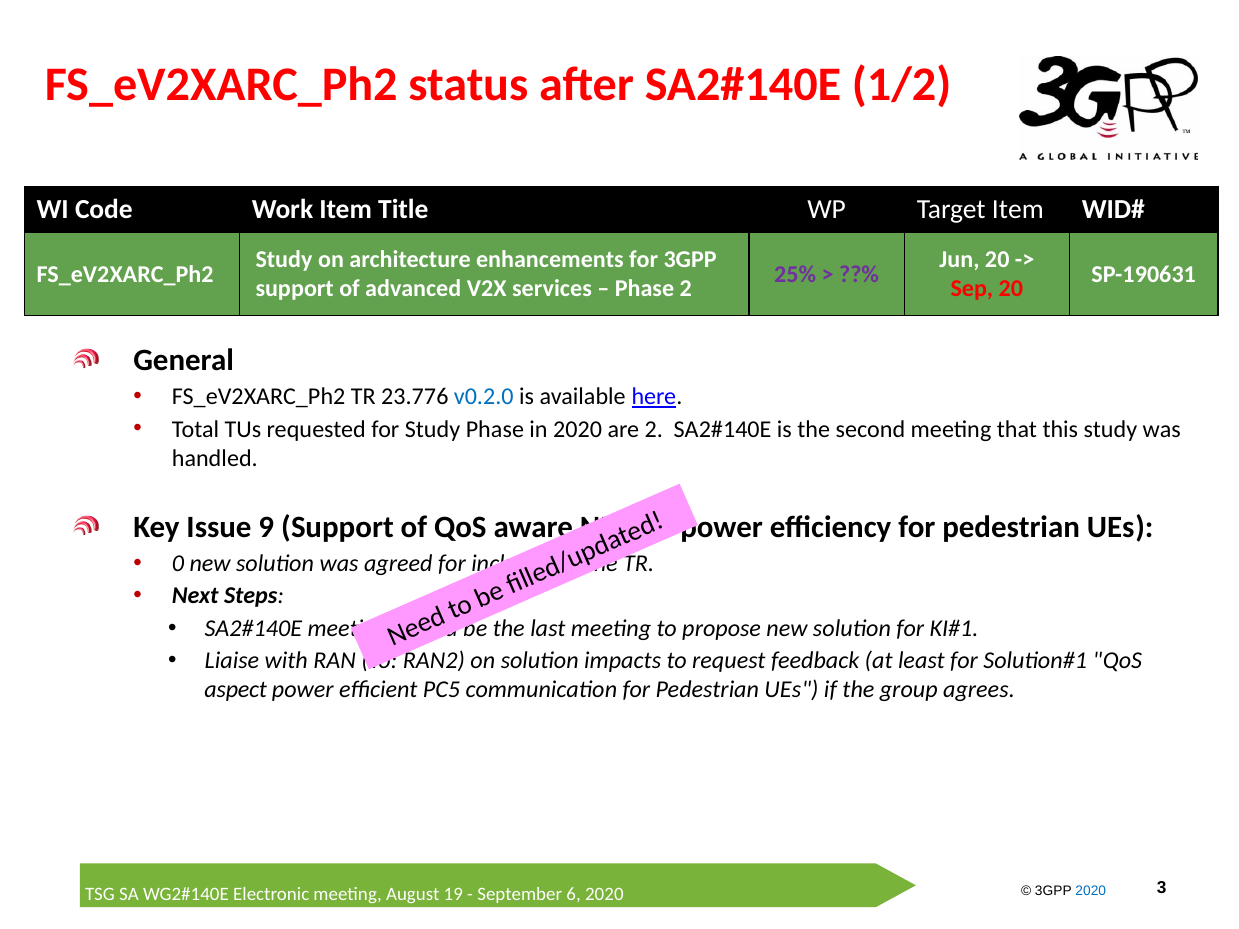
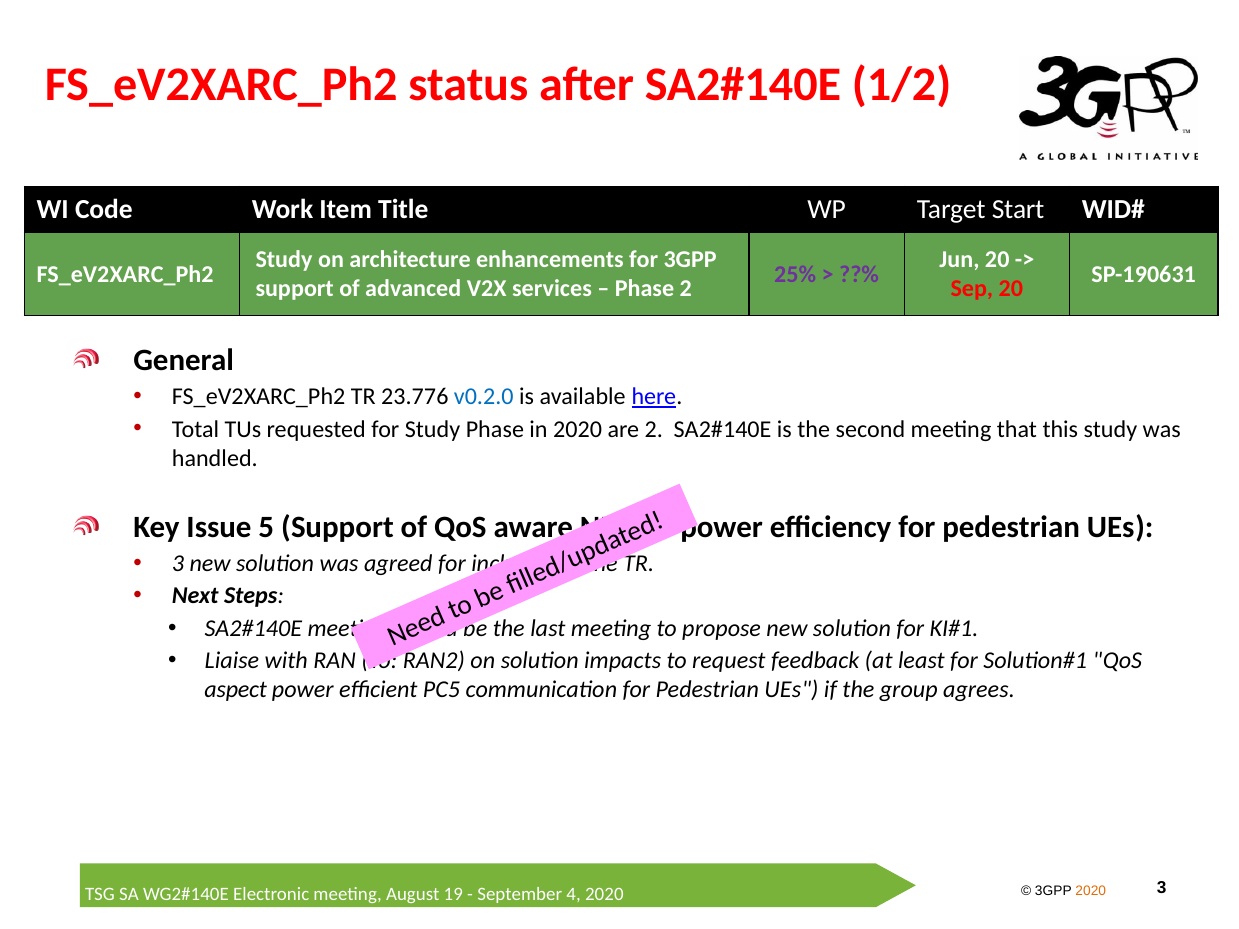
Target Item: Item -> Start
9: 9 -> 5
0 at (178, 564): 0 -> 3
2020 at (1091, 891) colour: blue -> orange
6: 6 -> 4
